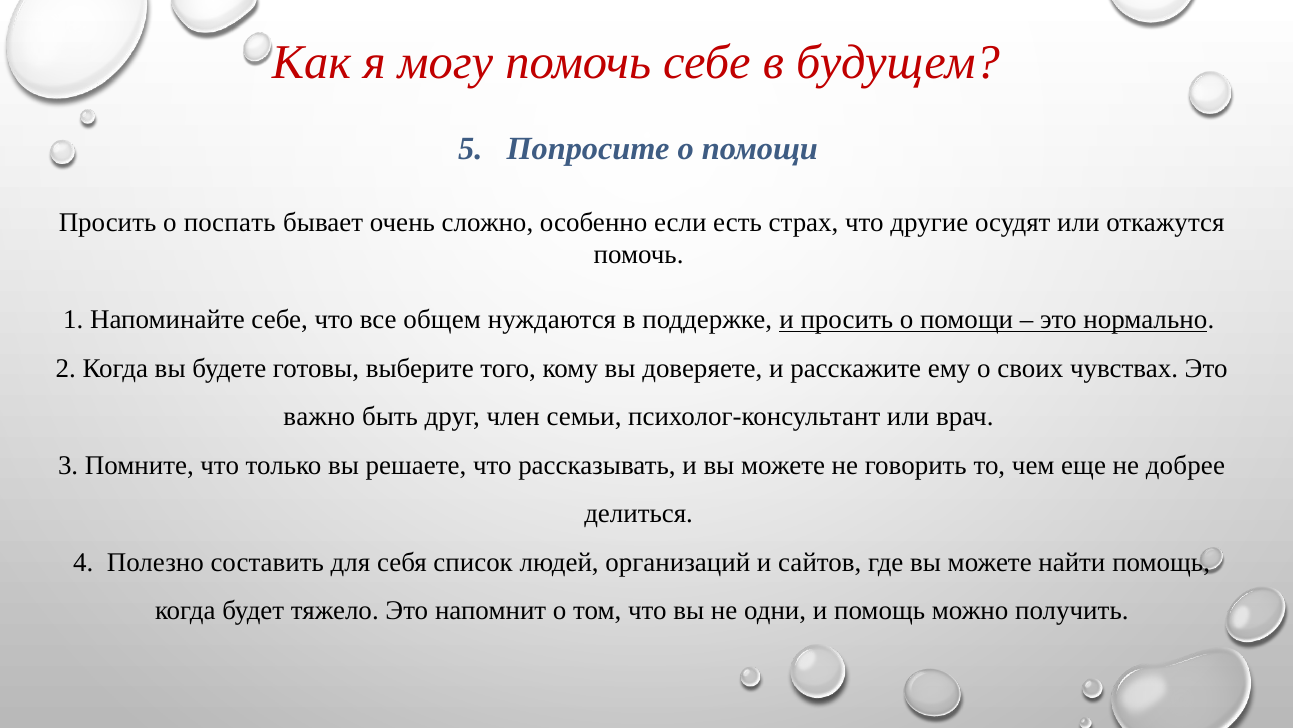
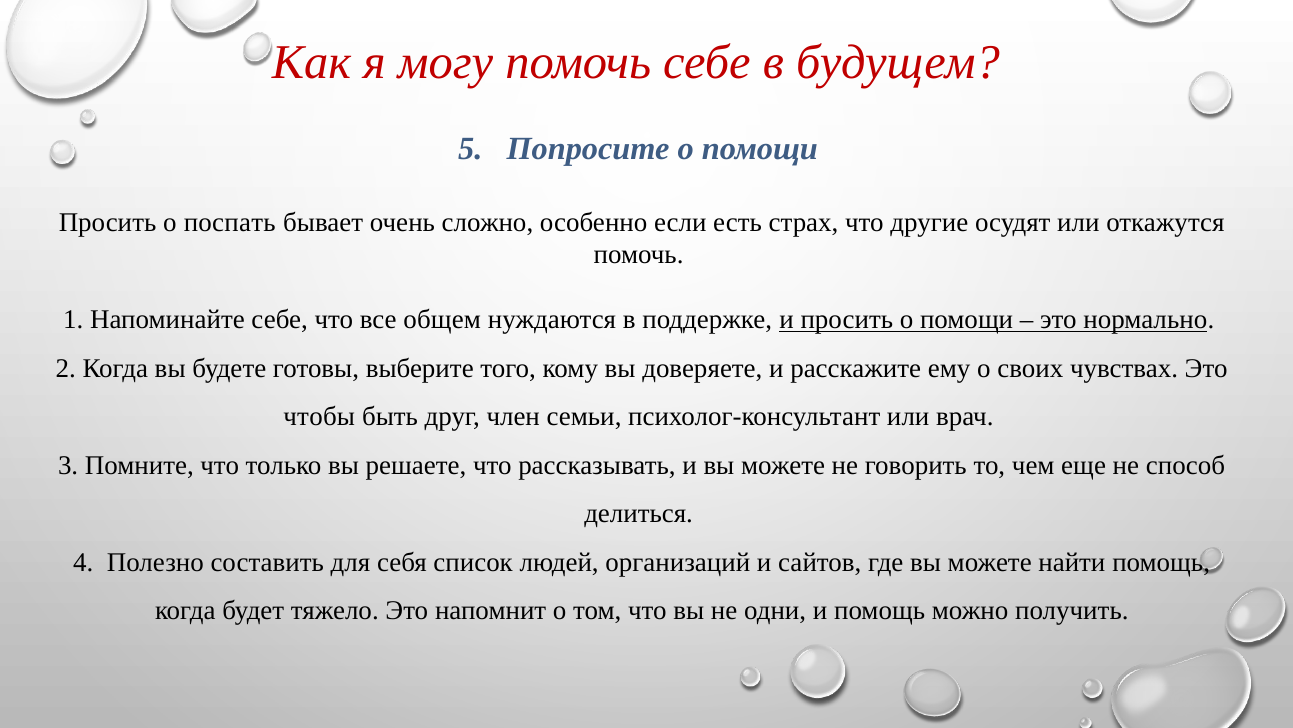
важно: важно -> чтобы
добрее: добрее -> способ
